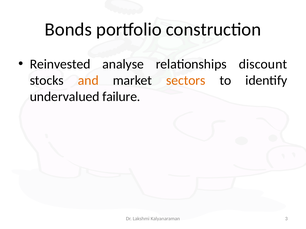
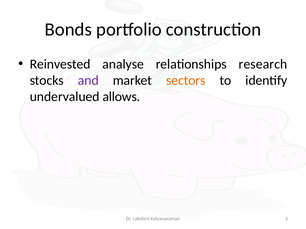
discount: discount -> research
and colour: orange -> purple
failure: failure -> allows
